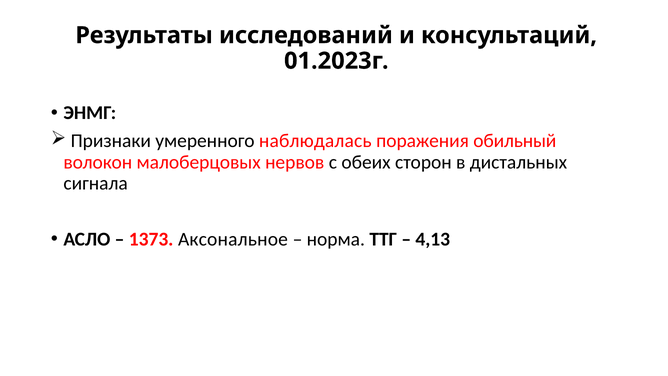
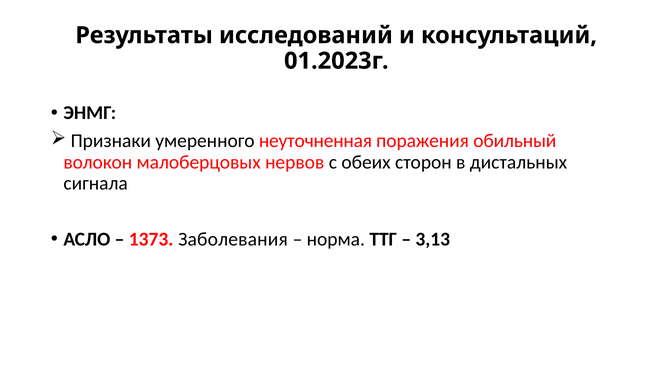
наблюдалась: наблюдалась -> неуточненная
Аксональное: Аксональное -> Заболевания
4,13: 4,13 -> 3,13
